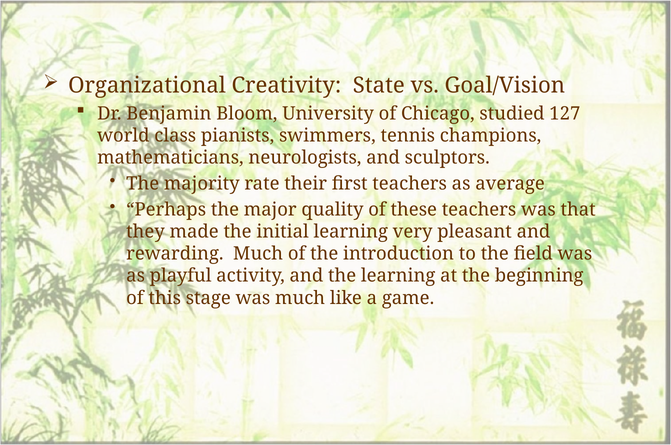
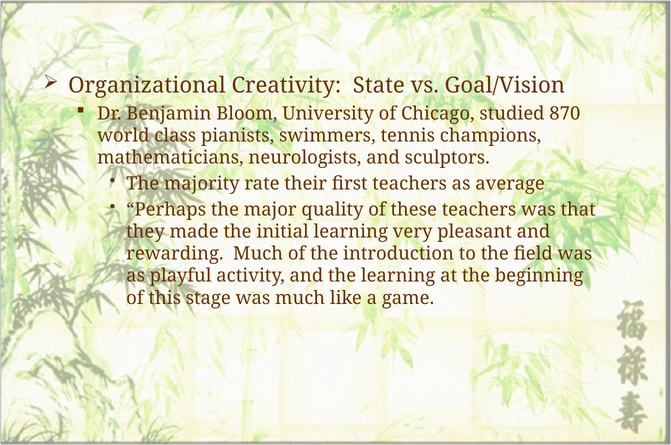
127: 127 -> 870
